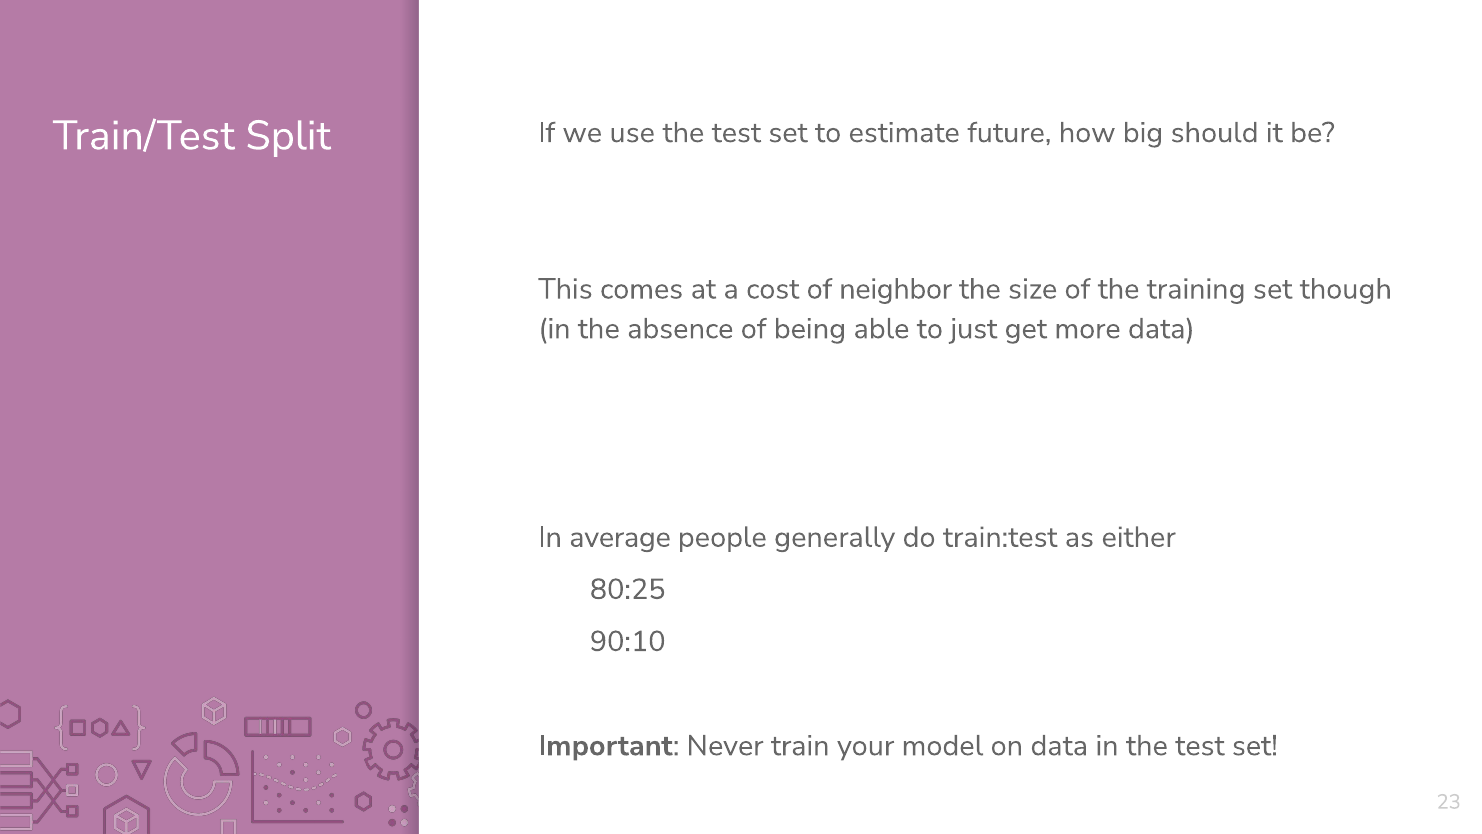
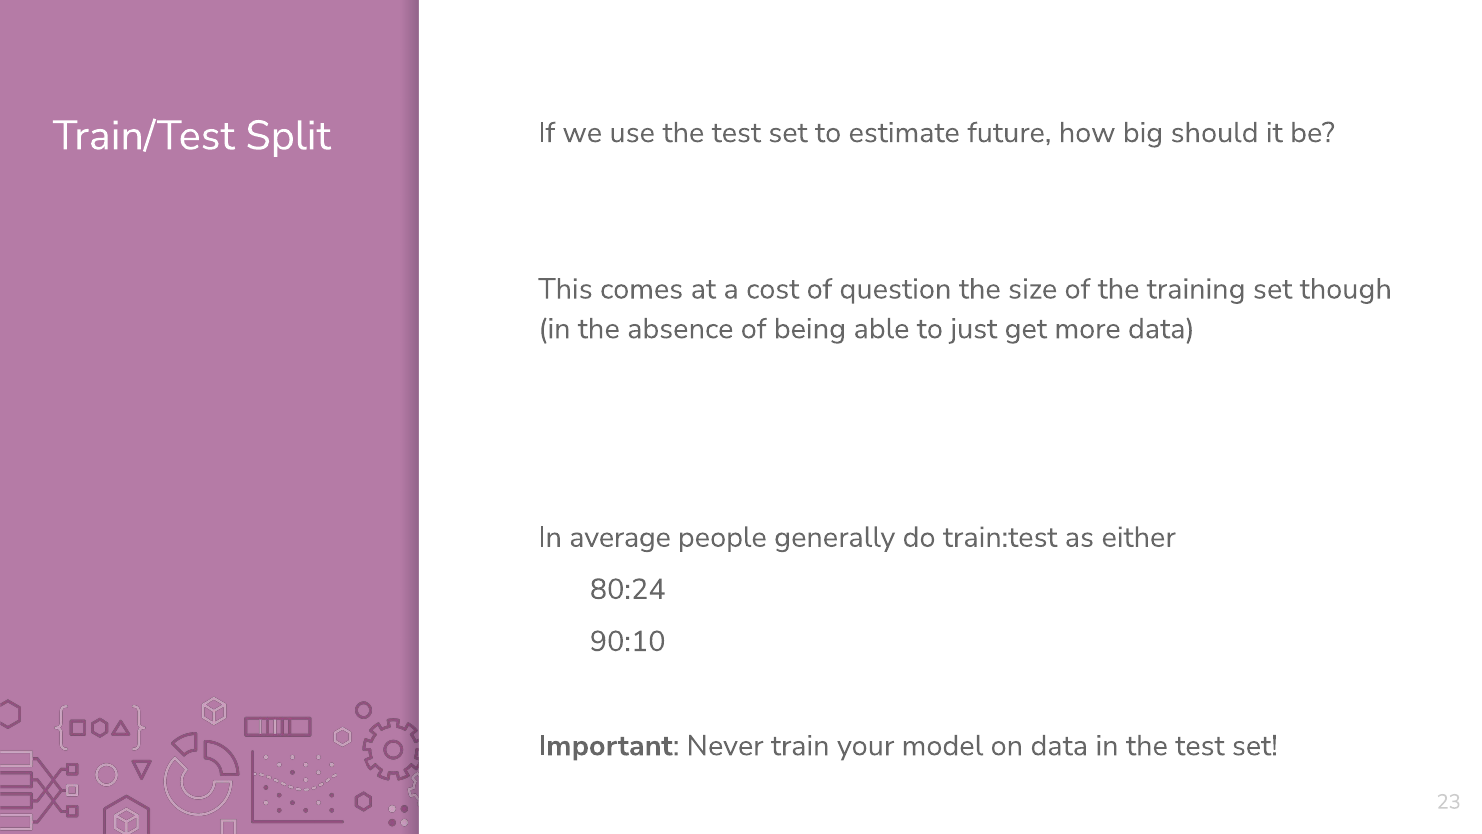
neighbor: neighbor -> question
80:25: 80:25 -> 80:24
